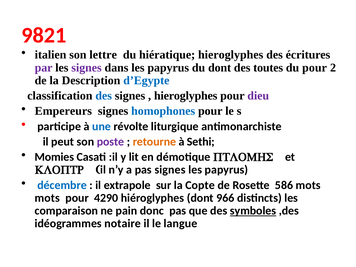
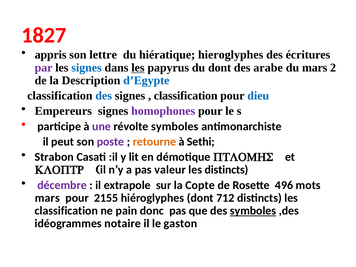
9821: 9821 -> 1827
italien: italien -> appris
signes at (87, 68) colour: purple -> blue
les at (138, 68) underline: none -> present
toutes: toutes -> arabe
du pour: pour -> mars
hieroglyphes at (186, 96): hieroglyphes -> classification
dieu colour: purple -> blue
homophones colour: blue -> purple
une colour: blue -> purple
révolte liturgique: liturgique -> symboles
Momies: Momies -> Strabon
pas signes: signes -> valeur
papyrus at (226, 170): papyrus -> distincts
décembre colour: blue -> purple
586: 586 -> 496
mots at (47, 198): mots -> mars
4290: 4290 -> 2155
966: 966 -> 712
comparaison at (66, 211): comparaison -> classification
langue: langue -> gaston
